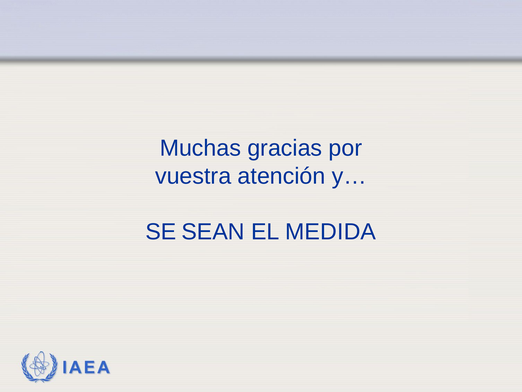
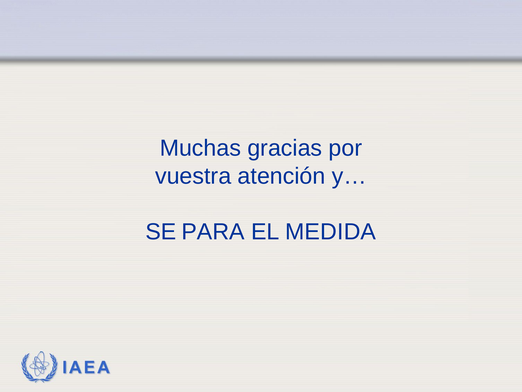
SEAN: SEAN -> PARA
